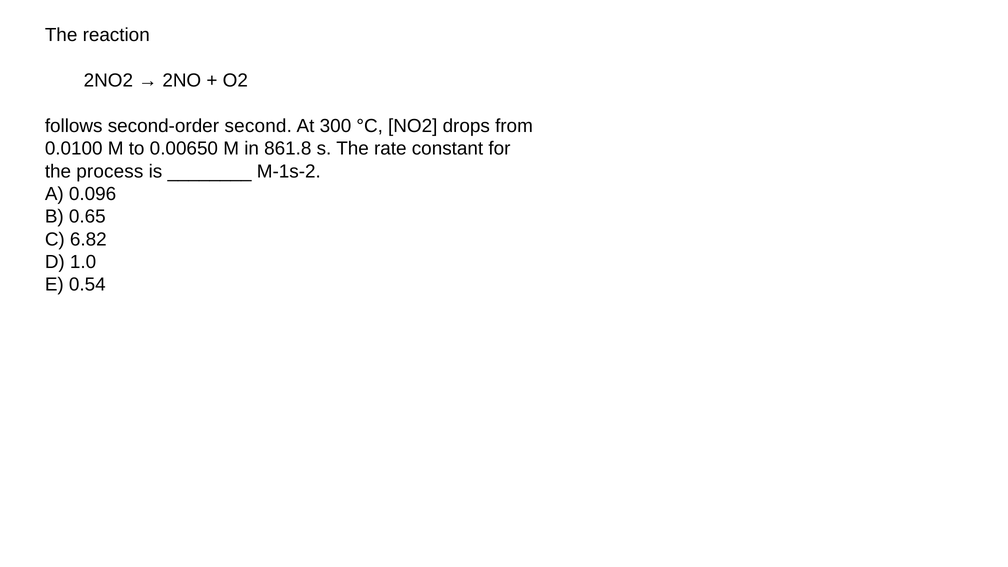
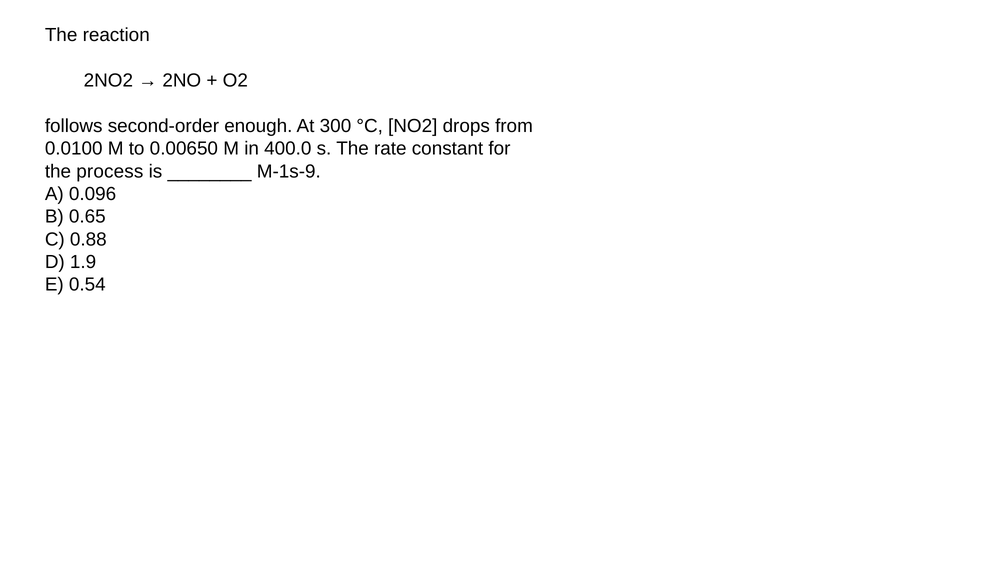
second: second -> enough
861.8: 861.8 -> 400.0
M-1s-2: M-1s-2 -> M-1s-9
6.82: 6.82 -> 0.88
1.0: 1.0 -> 1.9
